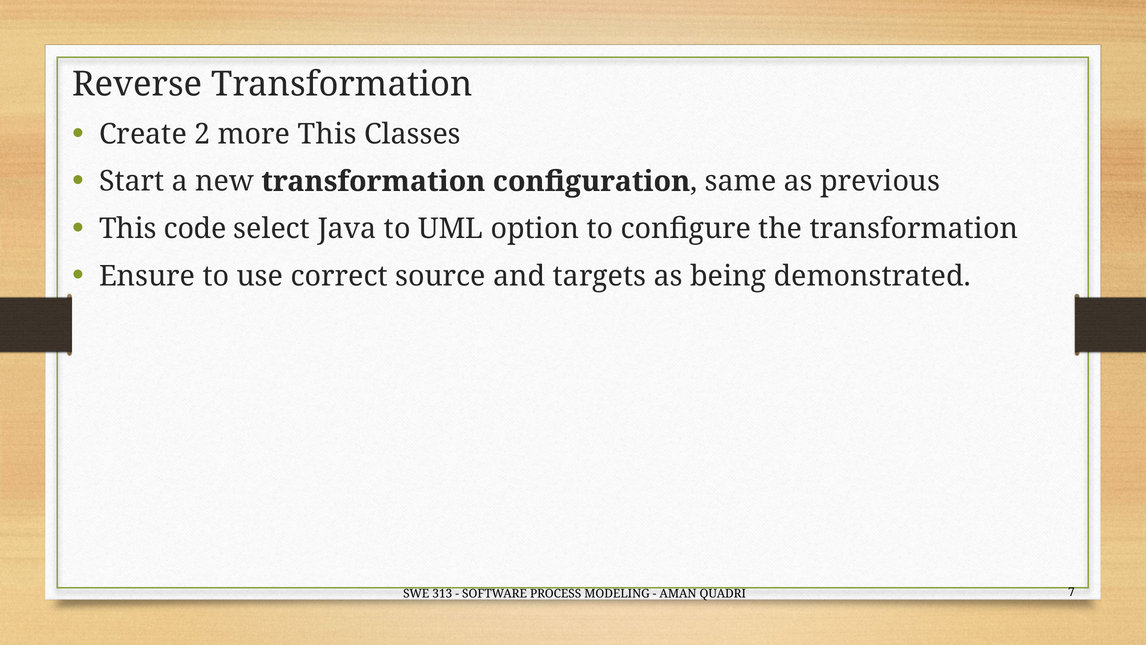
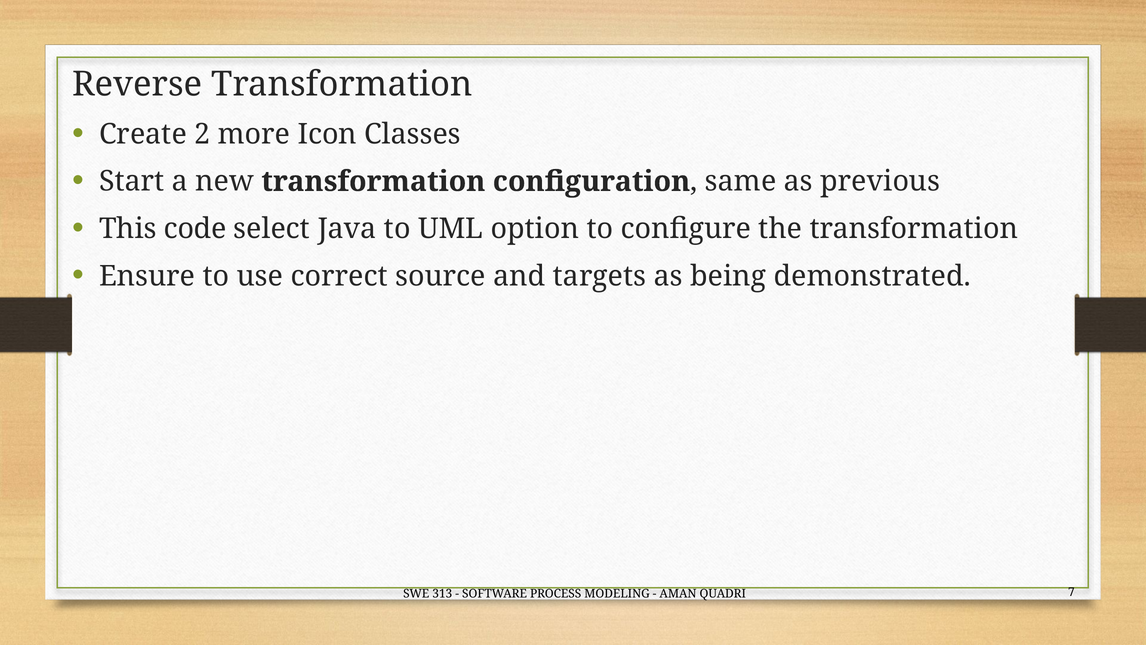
more This: This -> Icon
